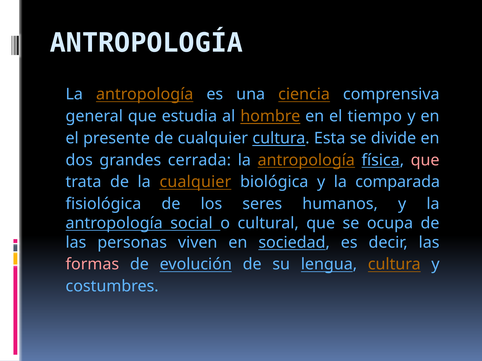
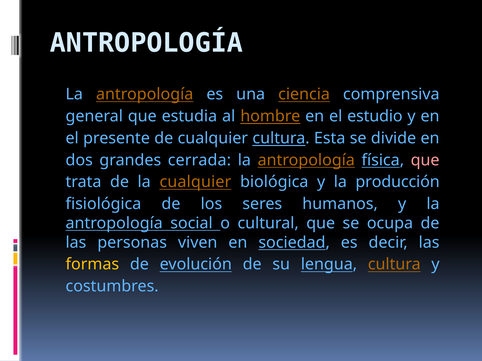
tiempo: tiempo -> estudio
comparada: comparada -> producción
formas colour: pink -> yellow
